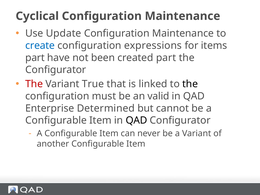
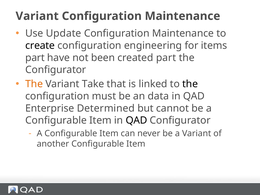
Cyclical at (37, 16): Cyclical -> Variant
create colour: blue -> black
expressions: expressions -> engineering
The at (34, 84) colour: red -> orange
True: True -> Take
valid: valid -> data
